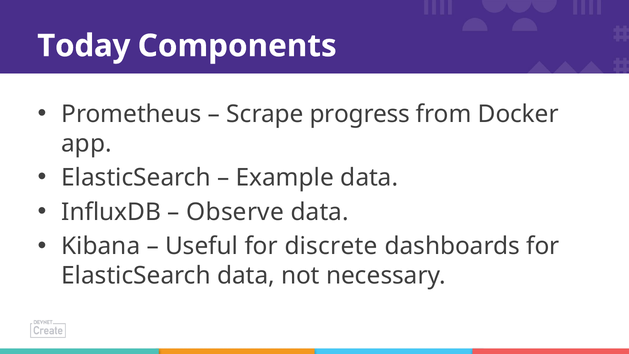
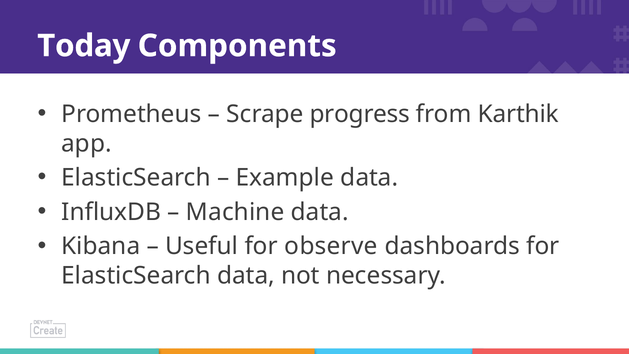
Docker: Docker -> Karthik
Observe: Observe -> Machine
discrete: discrete -> observe
